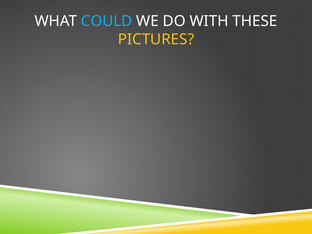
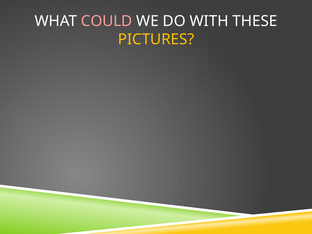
COULD colour: light blue -> pink
